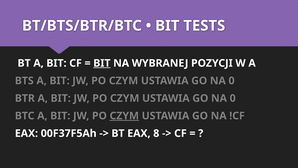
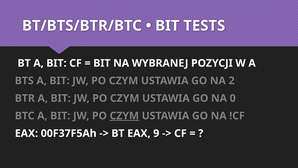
BIT at (102, 63) underline: present -> none
0 at (232, 81): 0 -> 2
8: 8 -> 9
